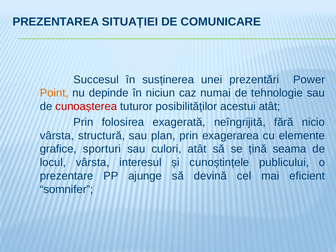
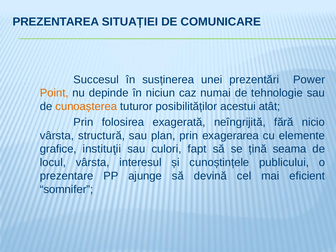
cunoașterea colour: red -> orange
sporturi: sporturi -> instituţii
culori atât: atât -> fapt
